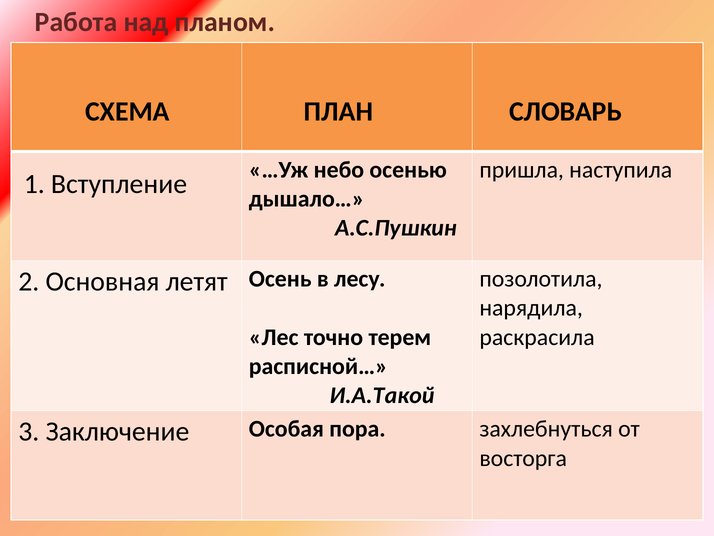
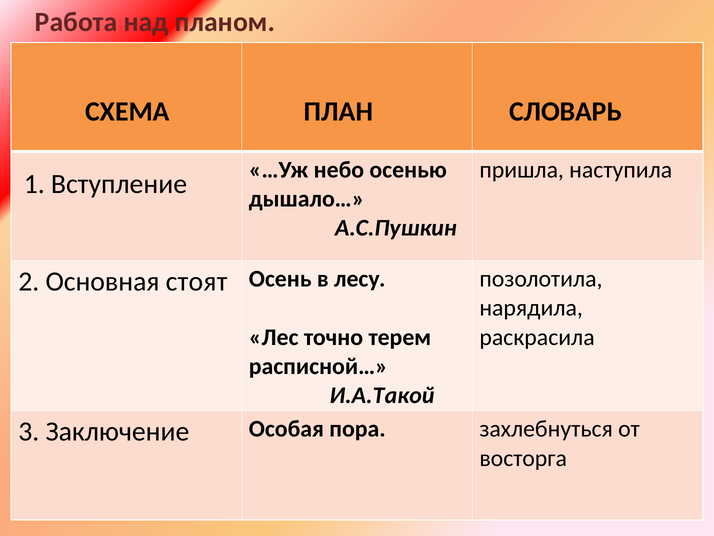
летят: летят -> стоят
